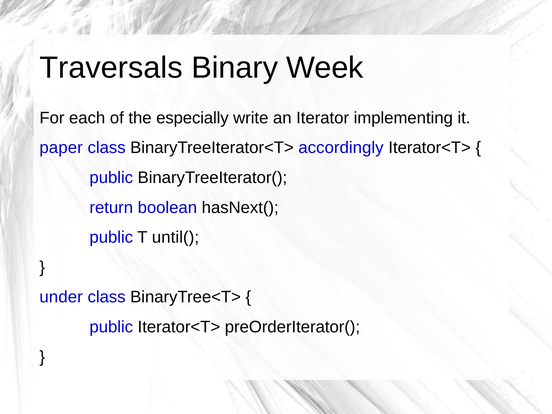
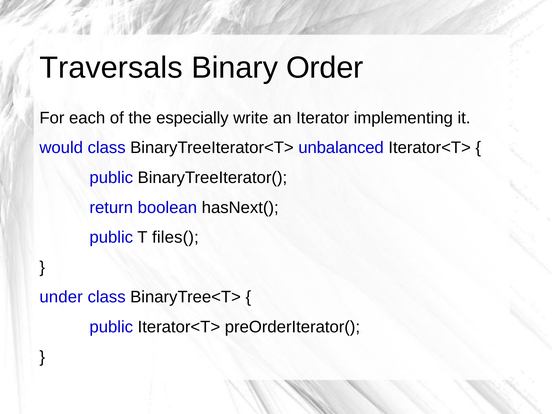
Week: Week -> Order
paper: paper -> would
accordingly: accordingly -> unbalanced
until(: until( -> files(
